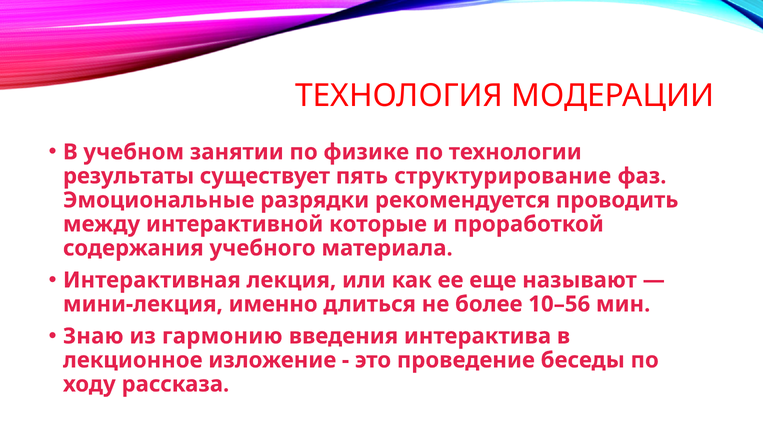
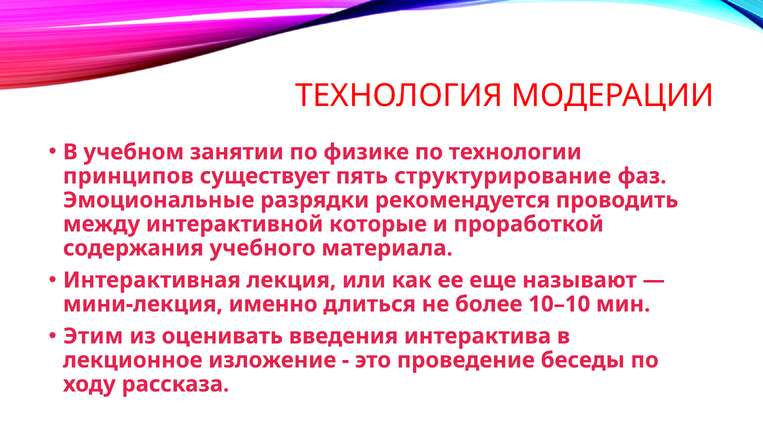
результаты: результаты -> принципов
10–56: 10–56 -> 10–10
Знаю: Знаю -> Этим
гармонию: гармонию -> оценивать
